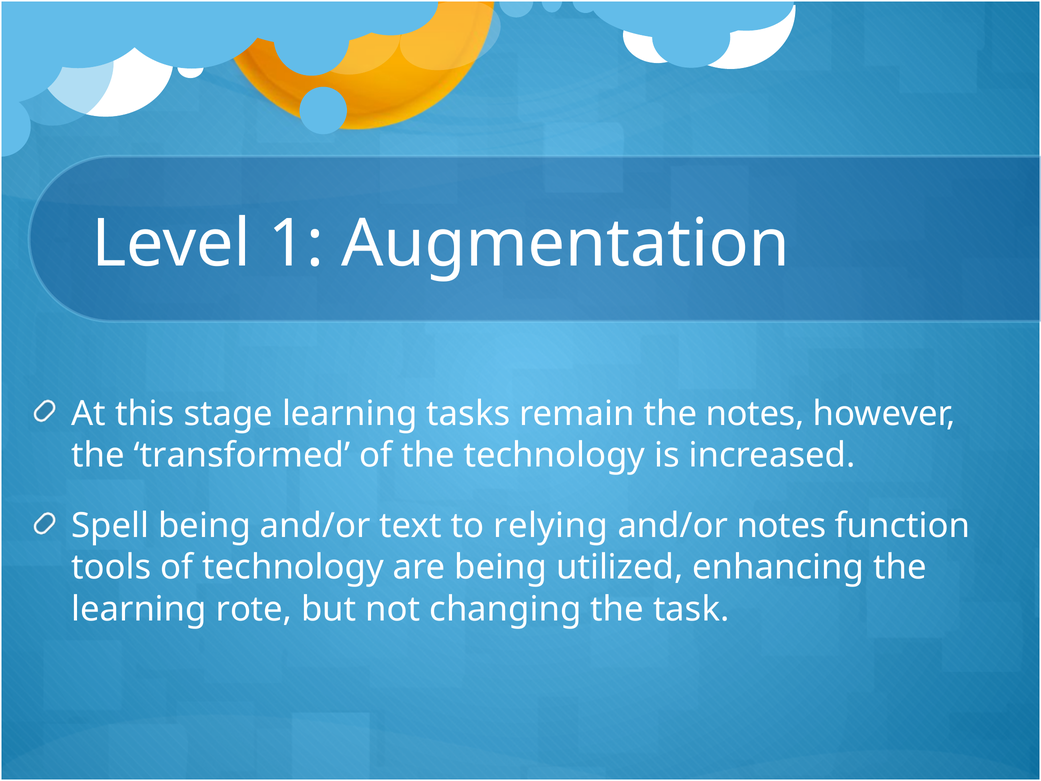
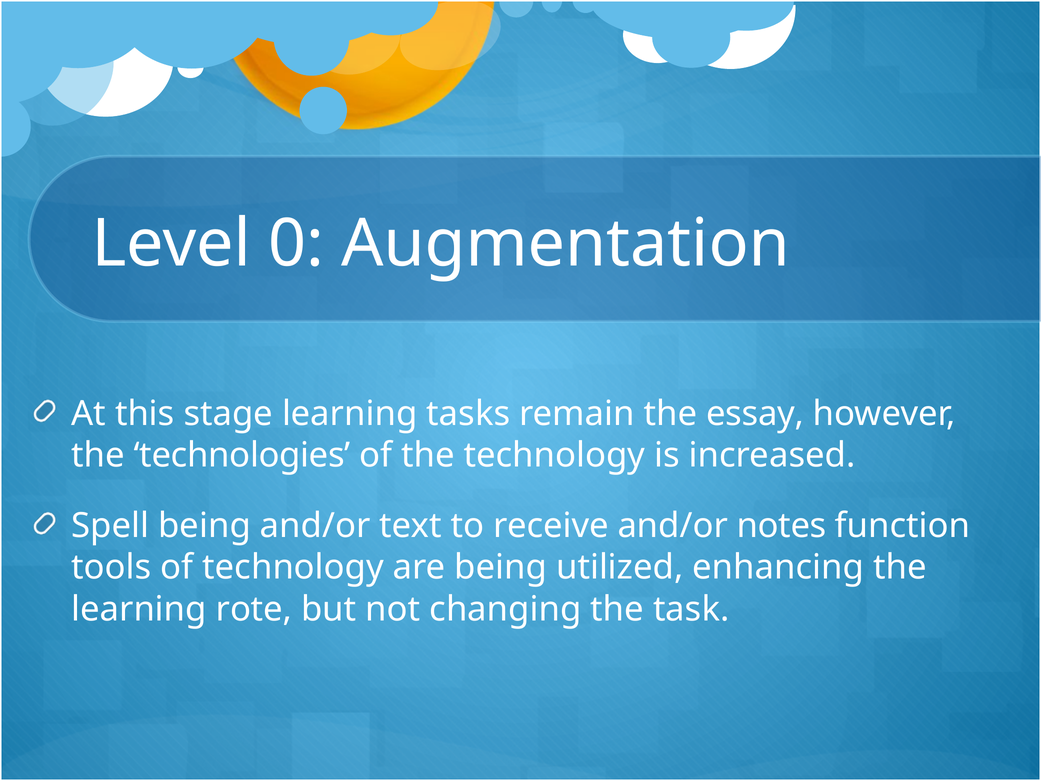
1: 1 -> 0
the notes: notes -> essay
transformed: transformed -> technologies
relying: relying -> receive
